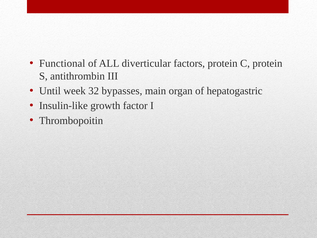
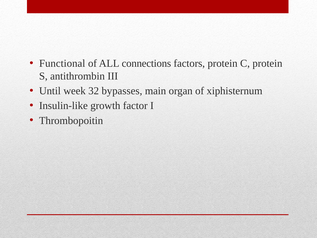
diverticular: diverticular -> connections
hepatogastric: hepatogastric -> xiphisternum
